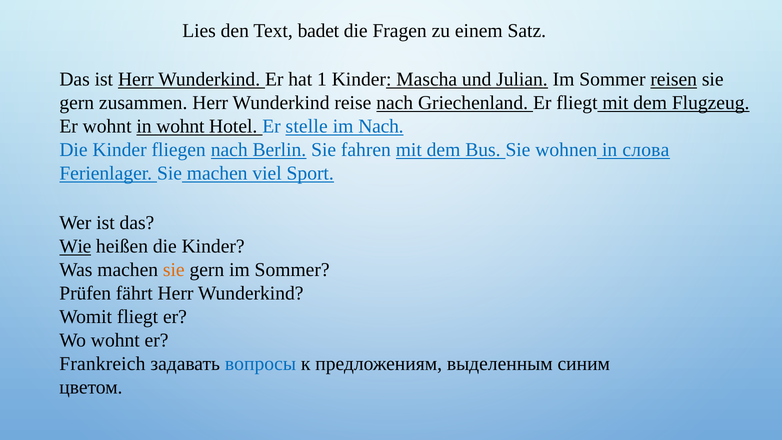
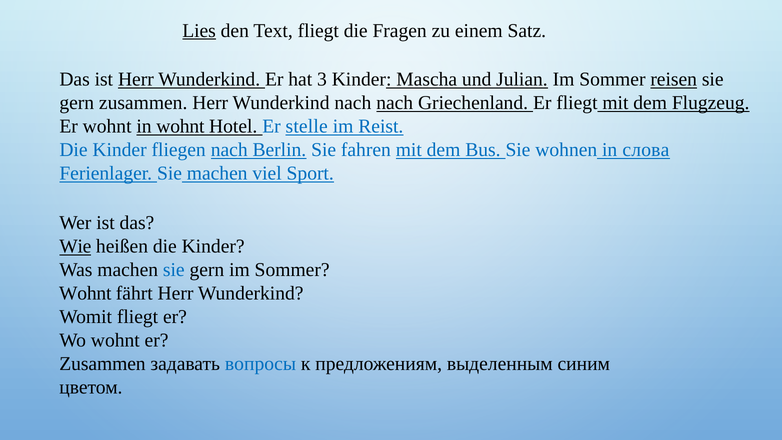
Lies underline: none -> present
Text badet: badet -> fliegt
1: 1 -> 3
Wunderkind reise: reise -> nach
im Nach: Nach -> Reist
sie at (174, 270) colour: orange -> blue
Prüfen at (85, 293): Prüfen -> Wohnt
Frankreich at (102, 364): Frankreich -> Zusammen
